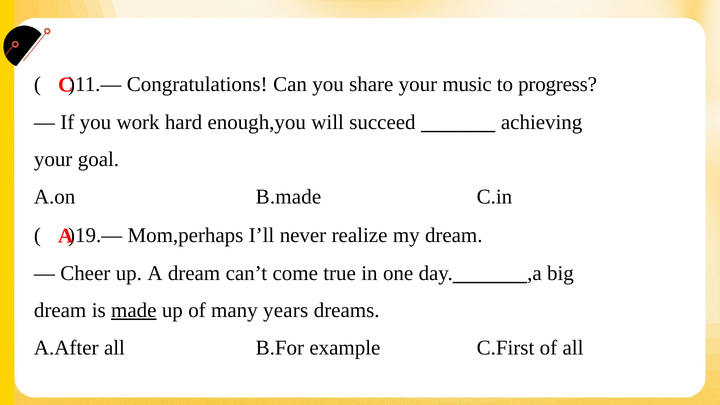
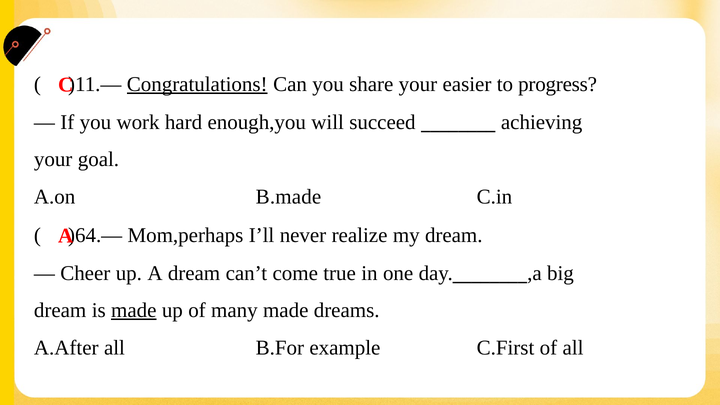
Congratulations underline: none -> present
music: music -> easier
)19.—: )19.— -> )64.—
many years: years -> made
